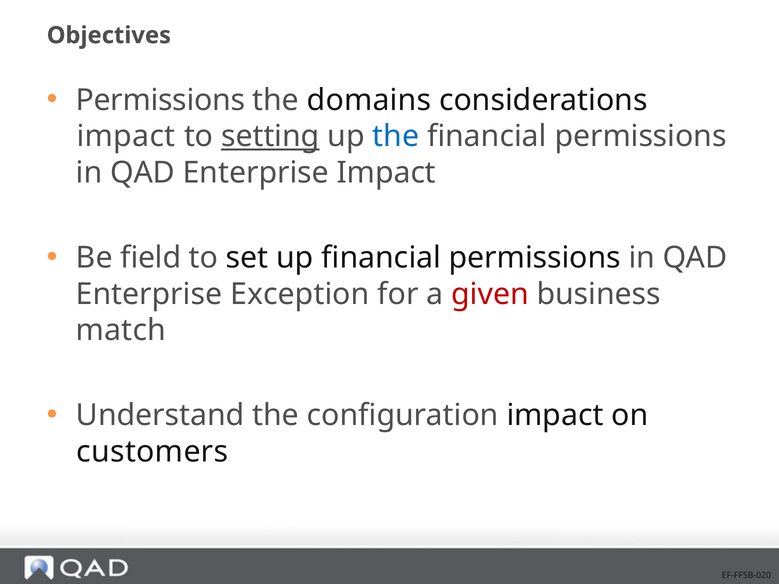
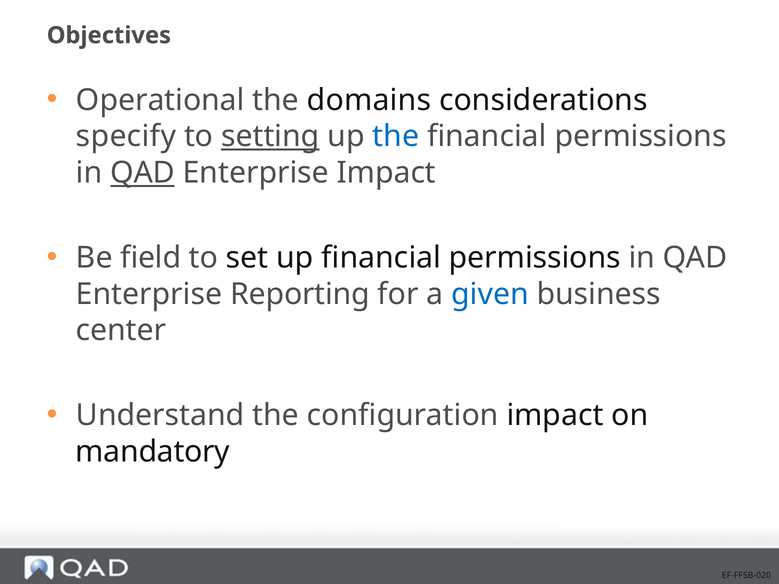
Permissions at (160, 100): Permissions -> Operational
impact at (126, 137): impact -> specify
QAD at (143, 173) underline: none -> present
Exception: Exception -> Reporting
given colour: red -> blue
match: match -> center
customers: customers -> mandatory
